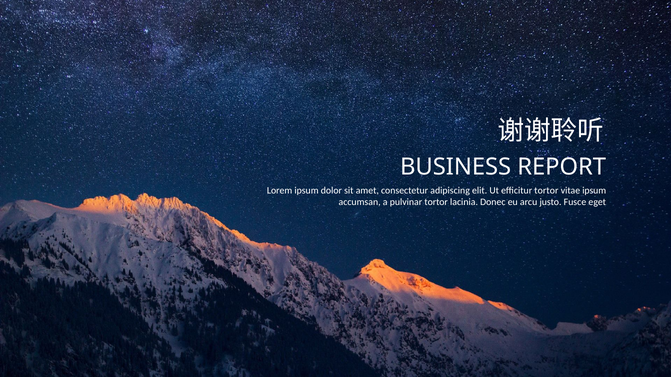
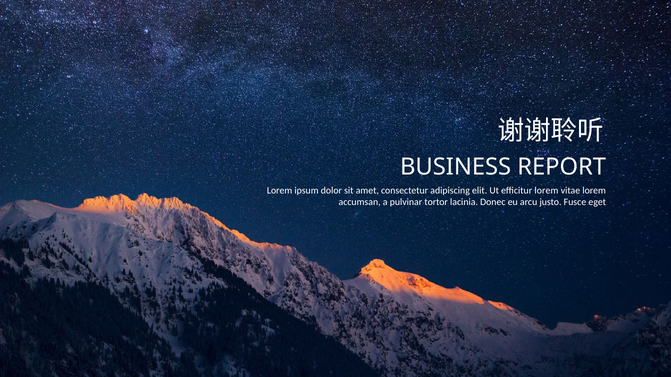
efficitur tortor: tortor -> lorem
vitae ipsum: ipsum -> lorem
